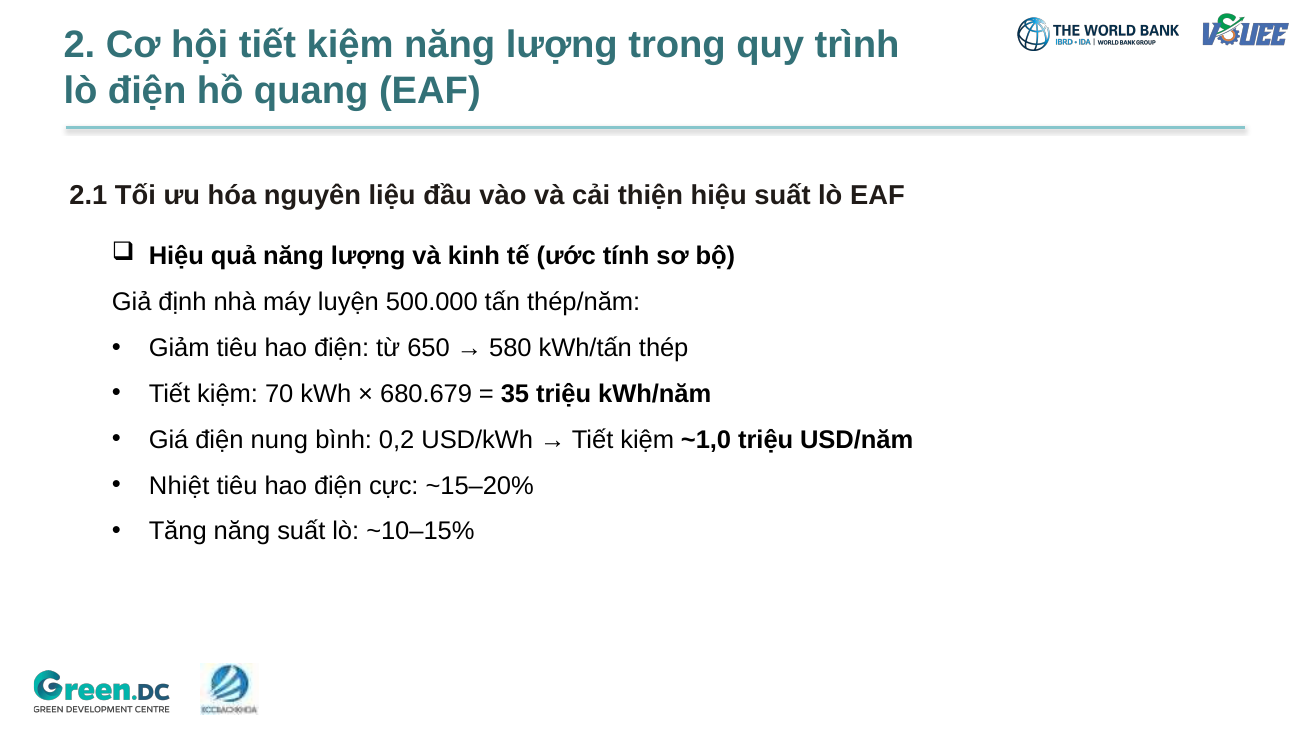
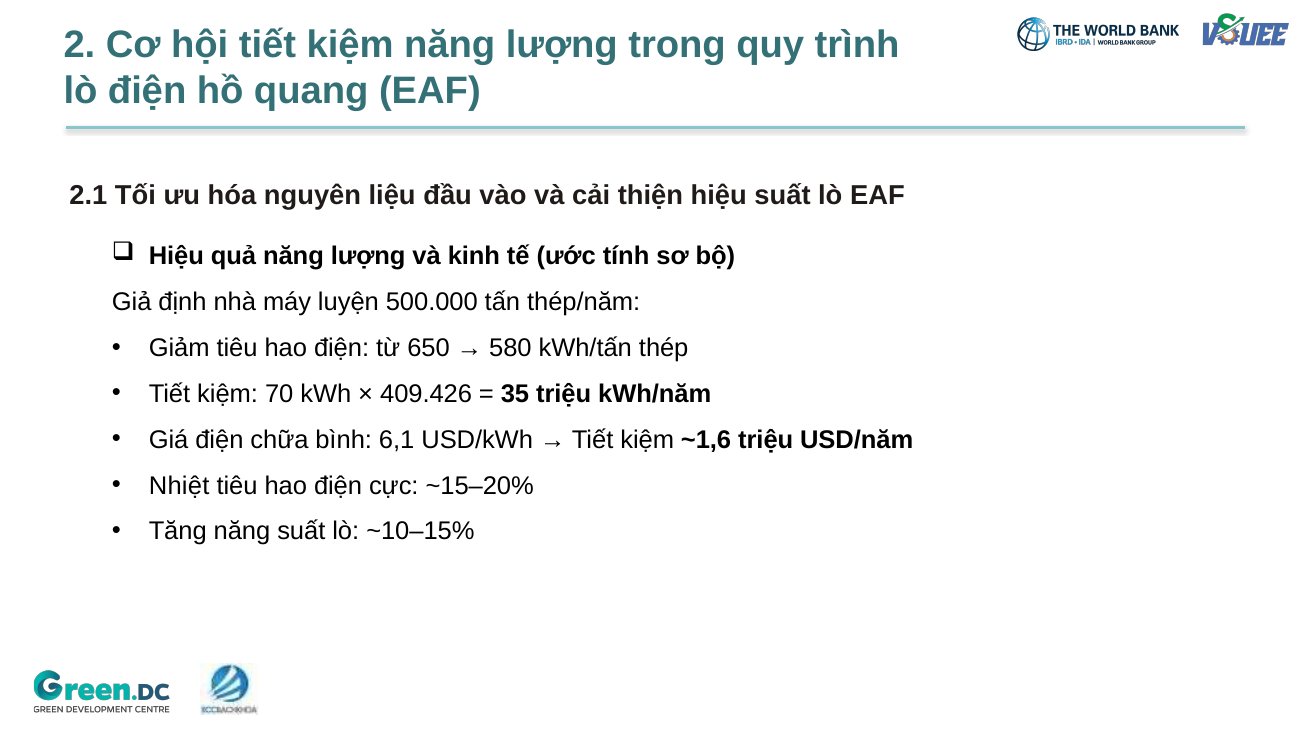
680.679: 680.679 -> 409.426
nung: nung -> chữa
0,2: 0,2 -> 6,1
~1,0: ~1,0 -> ~1,6
